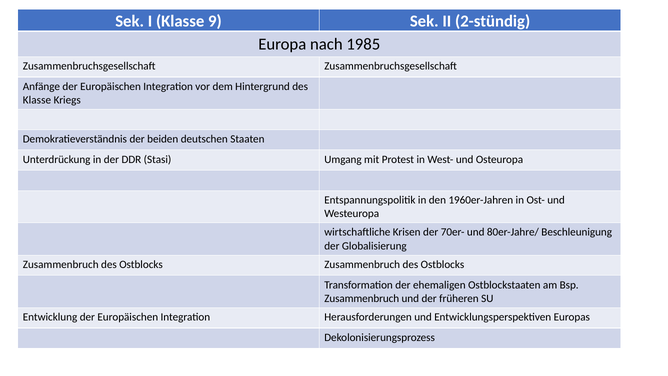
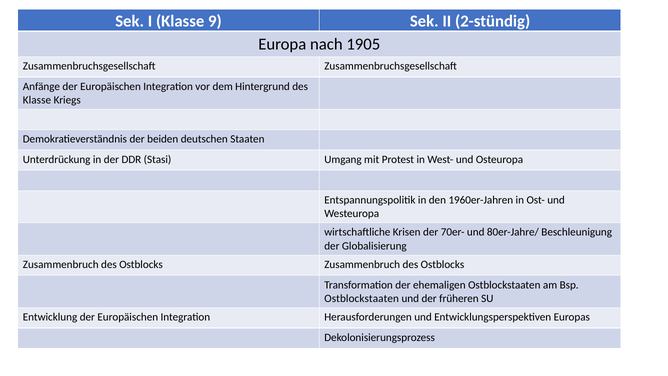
1985: 1985 -> 1905
Zusammenbruch at (362, 298): Zusammenbruch -> Ostblockstaaten
